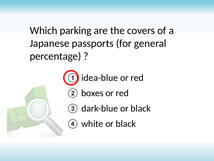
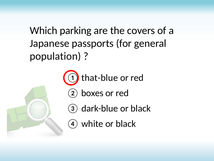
percentage: percentage -> population
idea-blue: idea-blue -> that-blue
